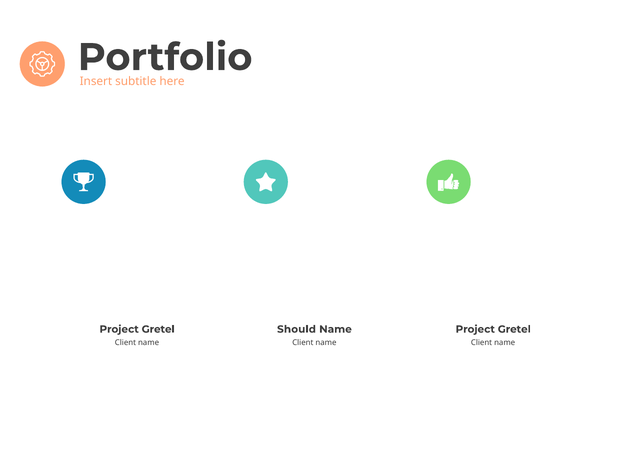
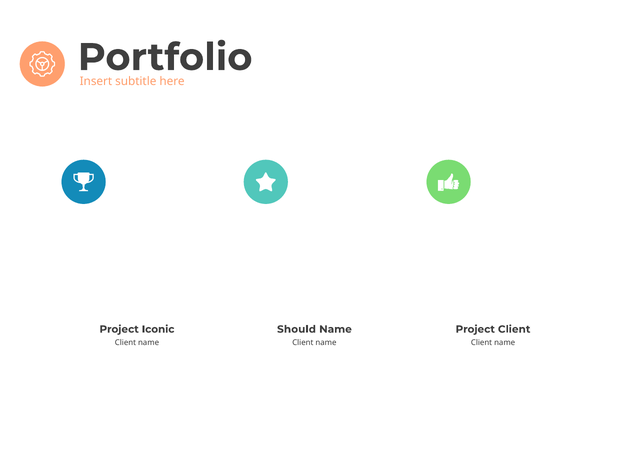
Gretel at (158, 329): Gretel -> Iconic
Gretel at (514, 329): Gretel -> Client
